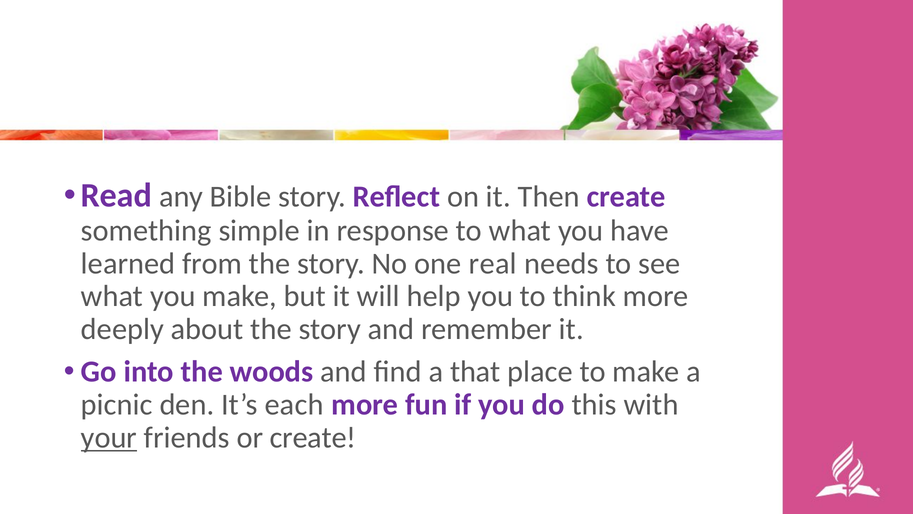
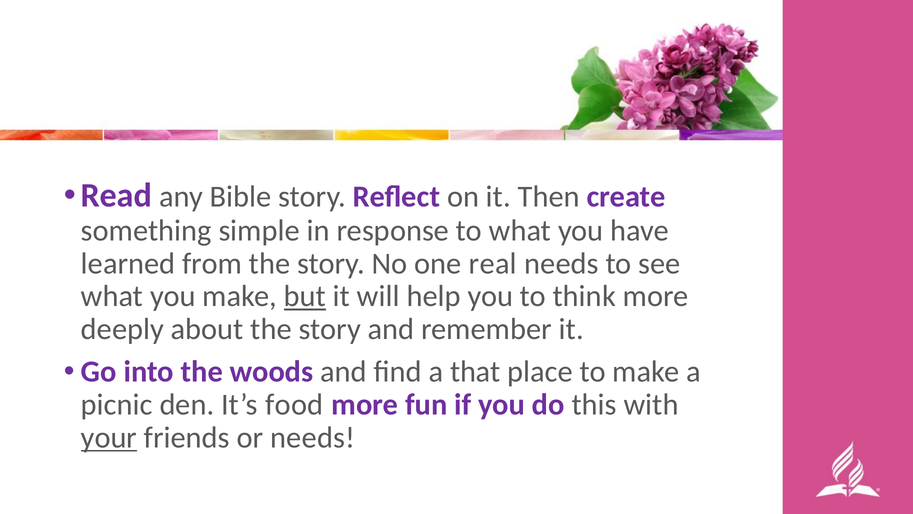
but underline: none -> present
each: each -> food
or create: create -> needs
